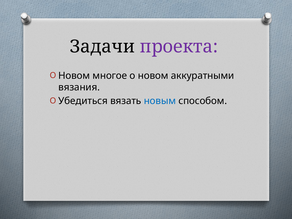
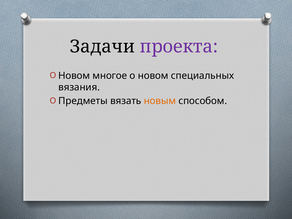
аккуратными: аккуратными -> специальных
Убедиться: Убедиться -> Предметы
новым colour: blue -> orange
